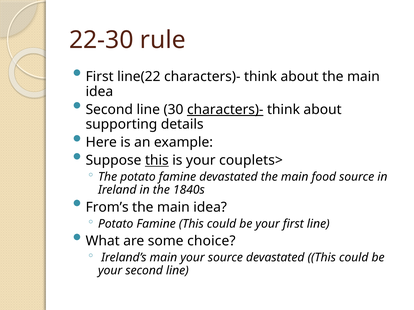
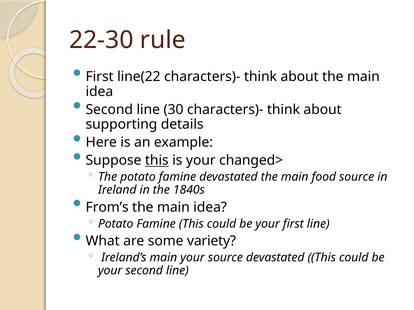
characters)- at (225, 110) underline: present -> none
couplets>: couplets> -> changed>
choice: choice -> variety
